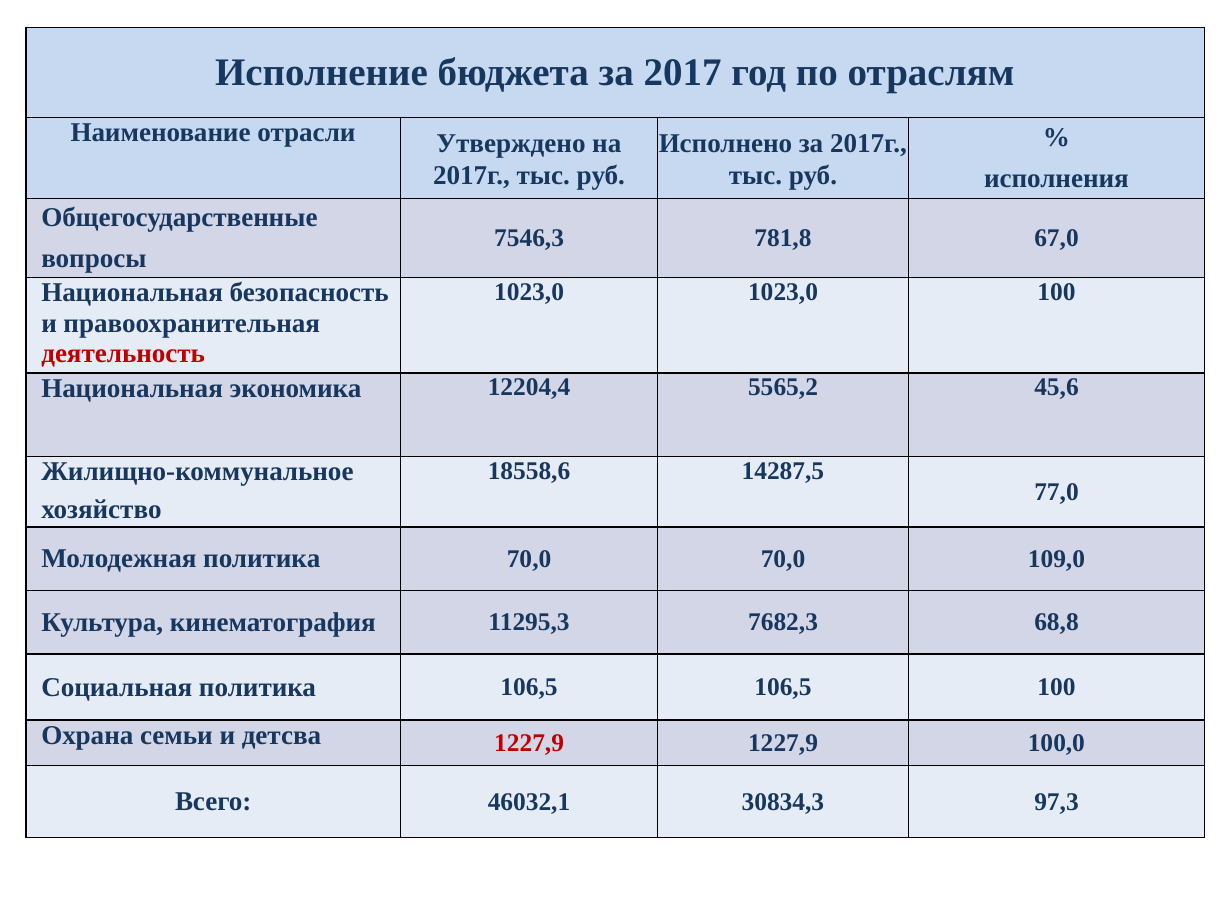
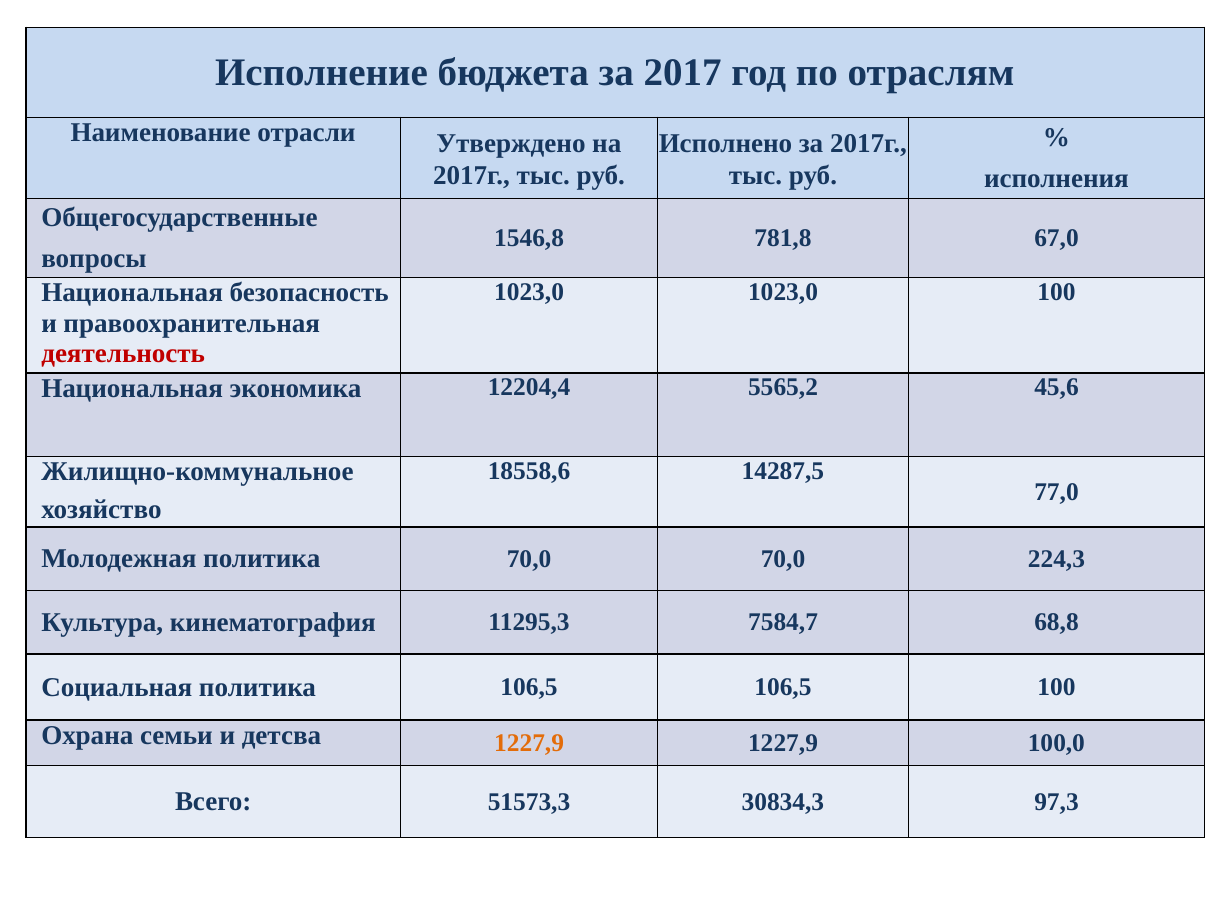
7546,3: 7546,3 -> 1546,8
109,0: 109,0 -> 224,3
7682,3: 7682,3 -> 7584,7
1227,9 at (529, 743) colour: red -> orange
46032,1: 46032,1 -> 51573,3
